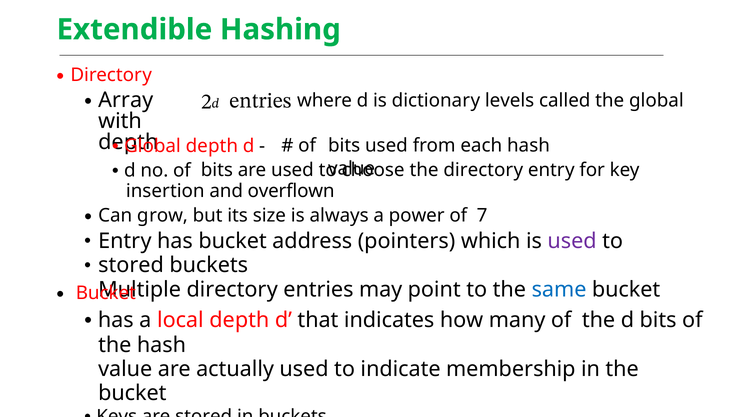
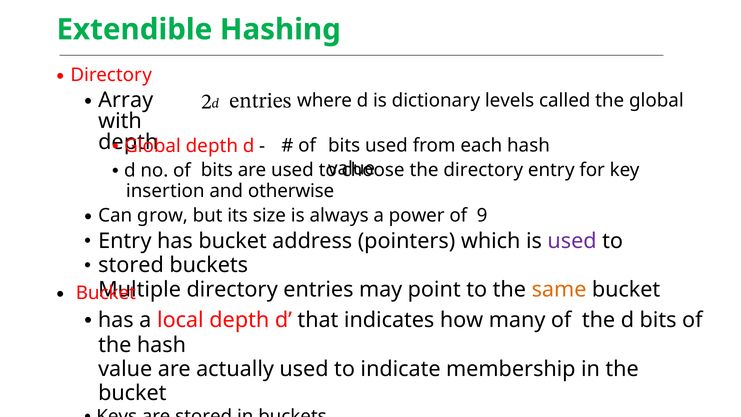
overflown: overflown -> otherwise
7: 7 -> 9
same colour: blue -> orange
